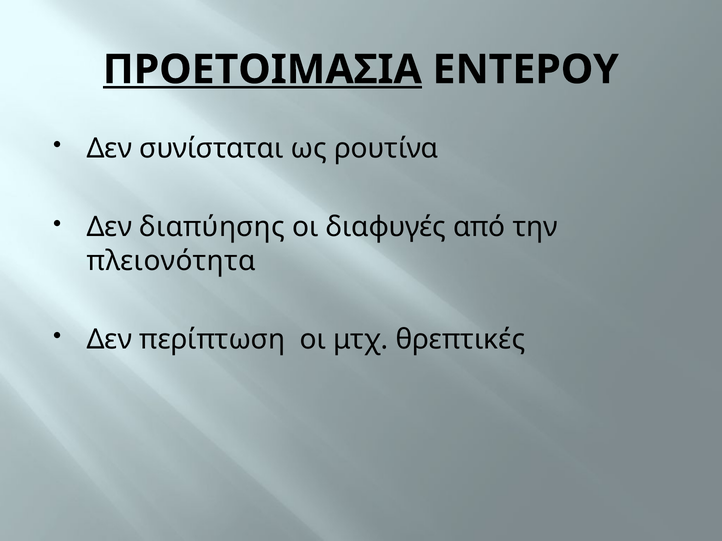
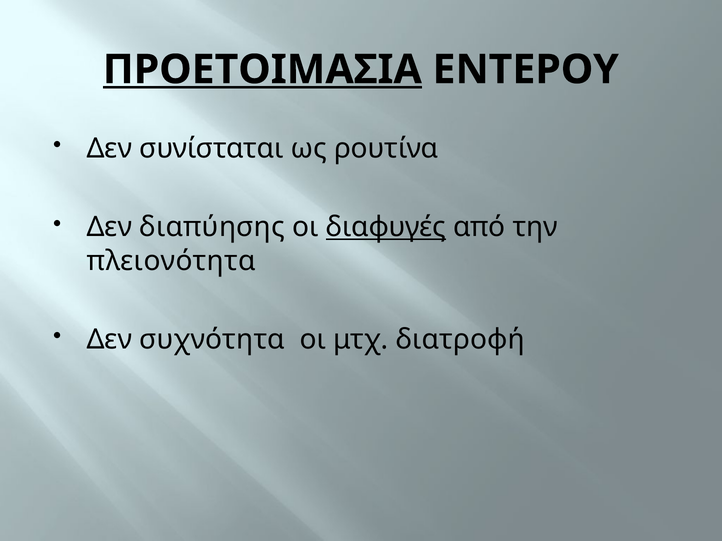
διαφυγές underline: none -> present
περίπτωση: περίπτωση -> συχνότητα
θρεπτικές: θρεπτικές -> διατροφή
